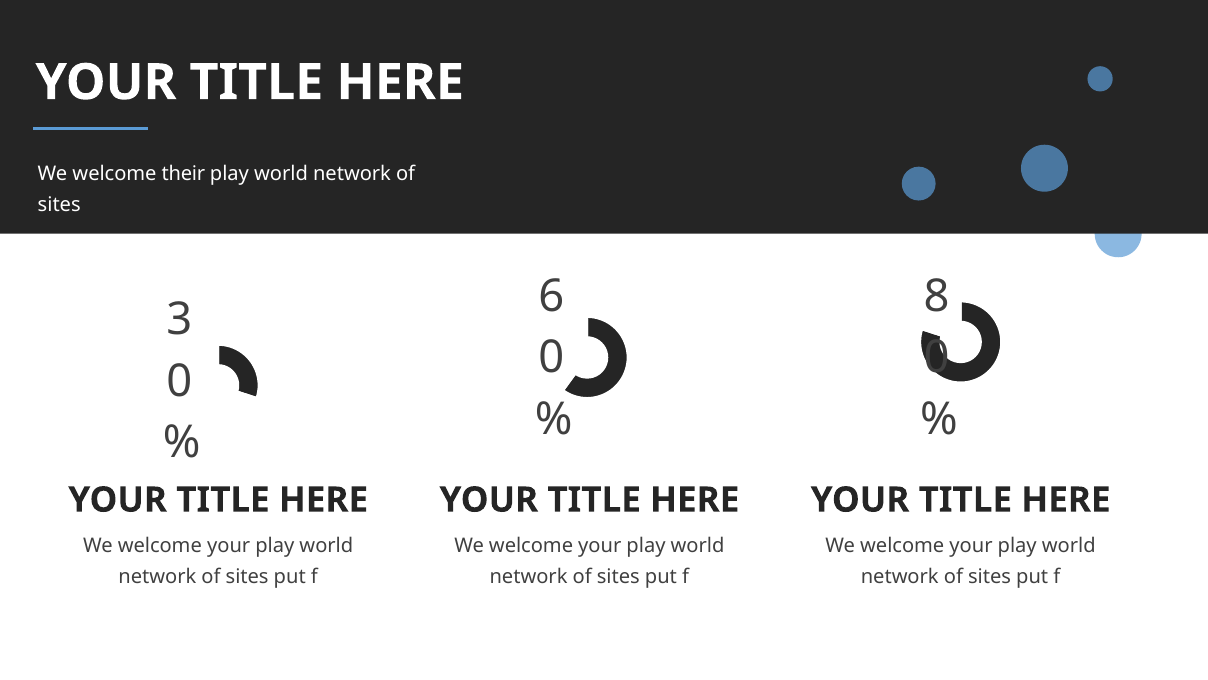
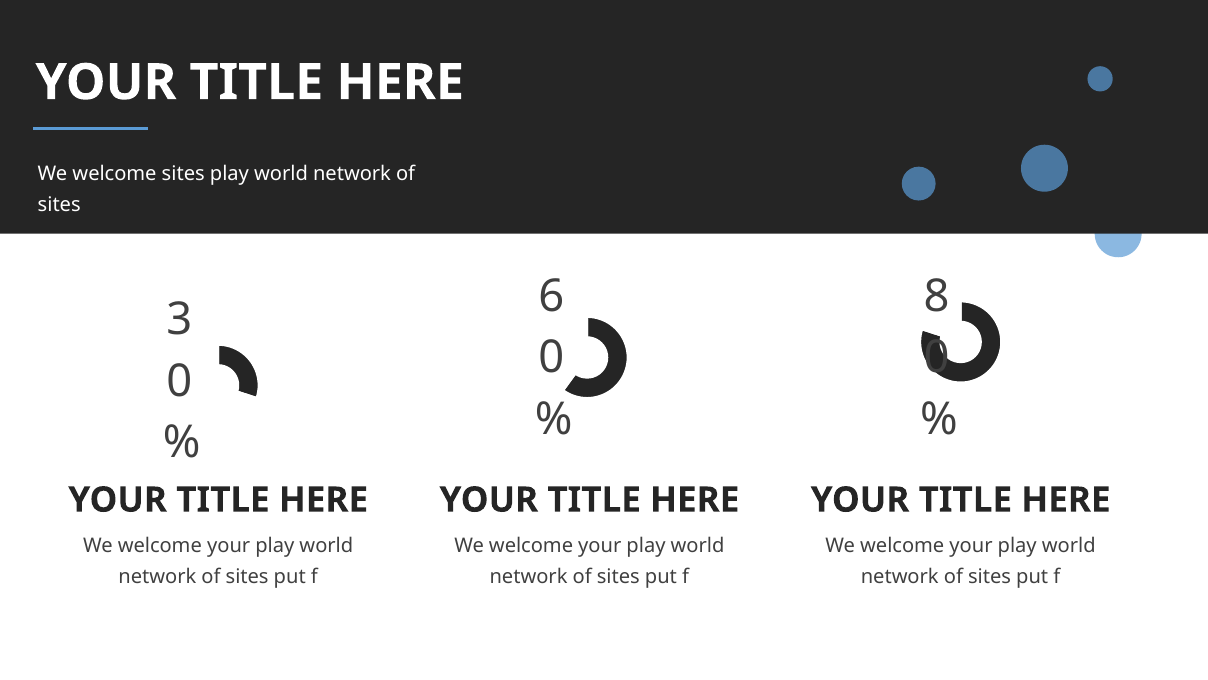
welcome their: their -> sites
